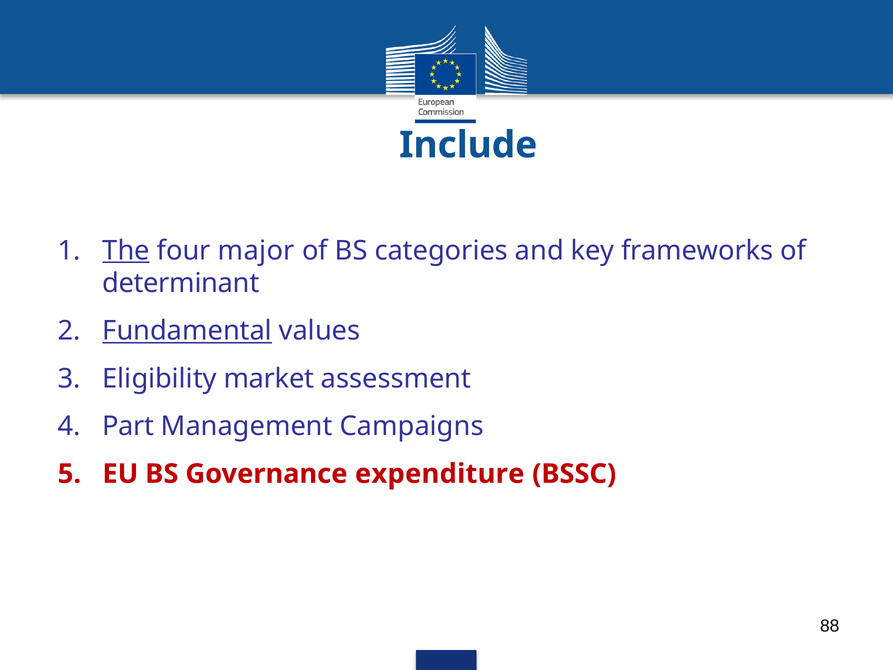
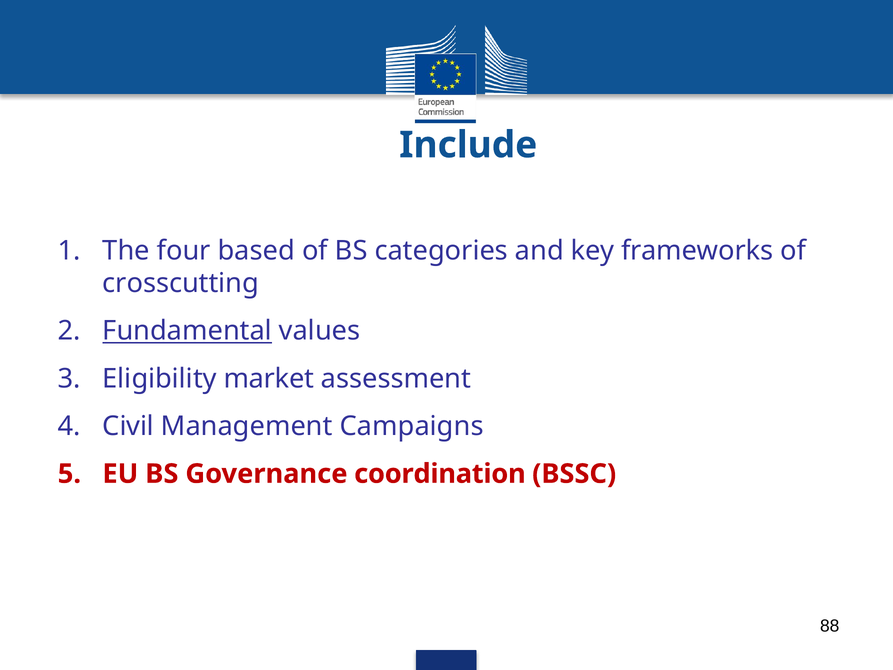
The underline: present -> none
major: major -> based
determinant: determinant -> crosscutting
Part: Part -> Civil
expenditure: expenditure -> coordination
